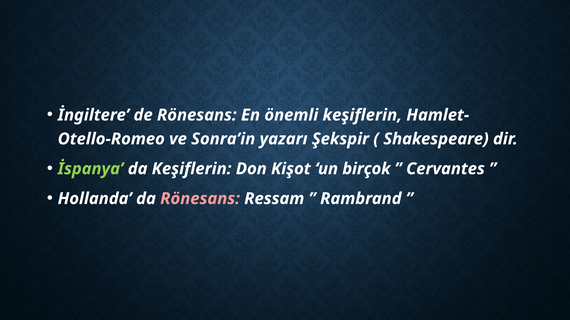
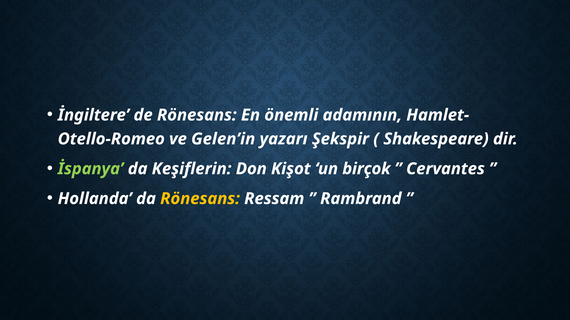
önemli keşiflerin: keşiflerin -> adamının
Sonra’in: Sonra’in -> Gelen’in
Rönesans at (200, 199) colour: pink -> yellow
